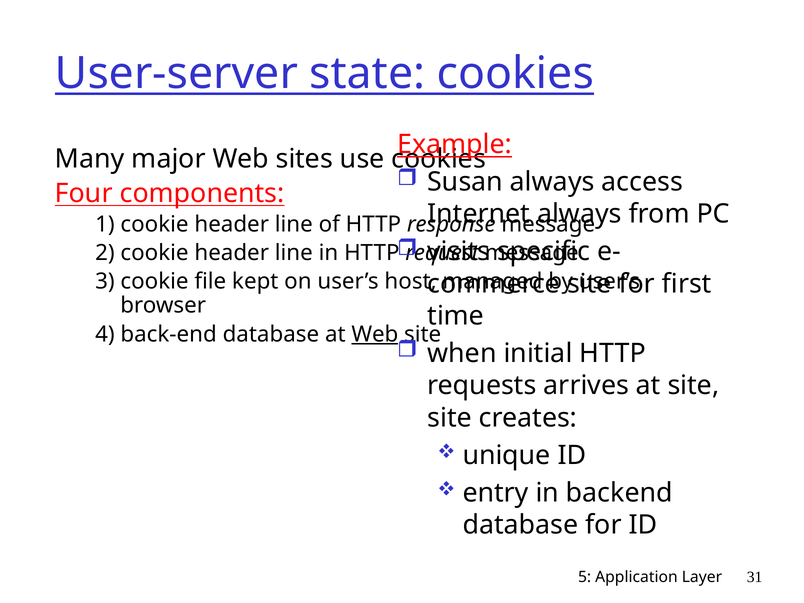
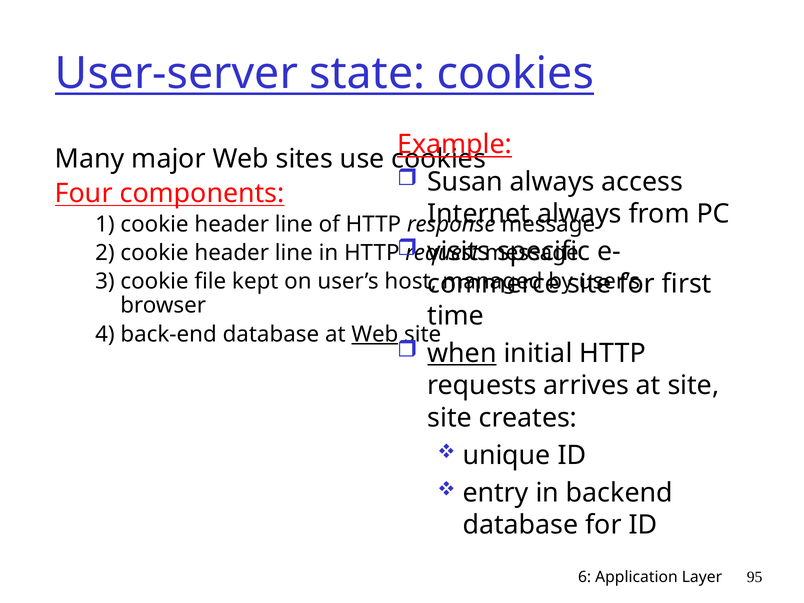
when underline: none -> present
5: 5 -> 6
31: 31 -> 95
